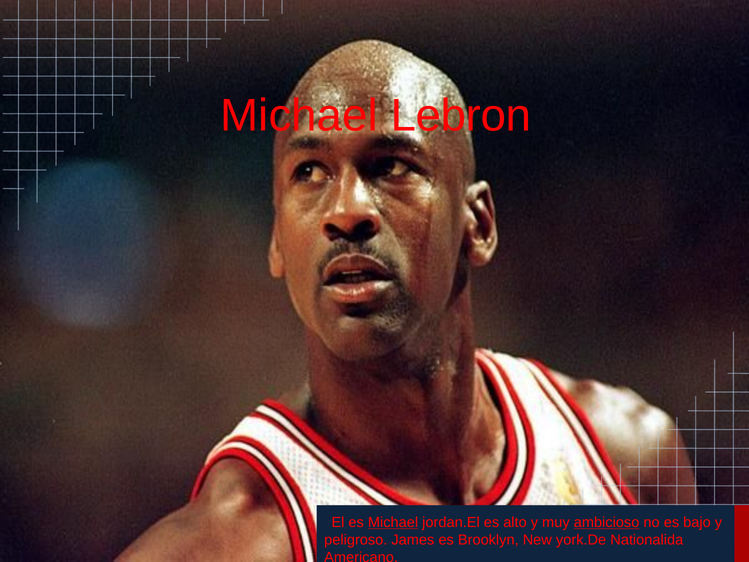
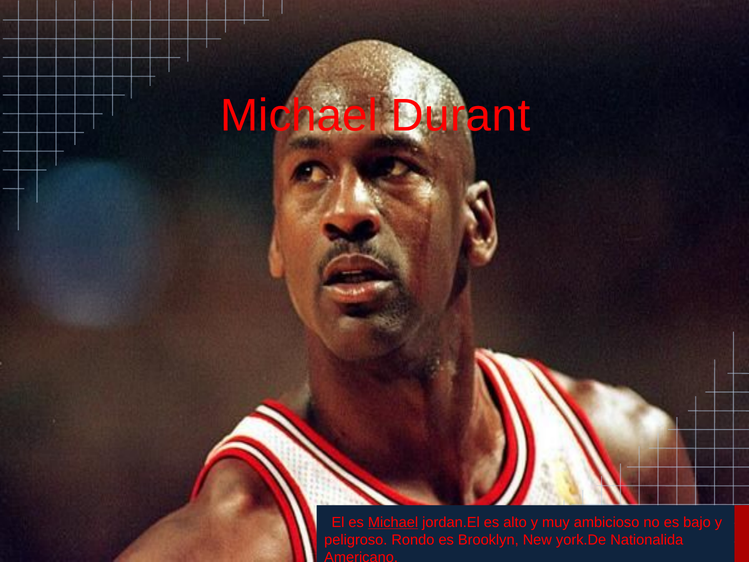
Lebron: Lebron -> Durant
ambicioso underline: present -> none
James: James -> Rondo
